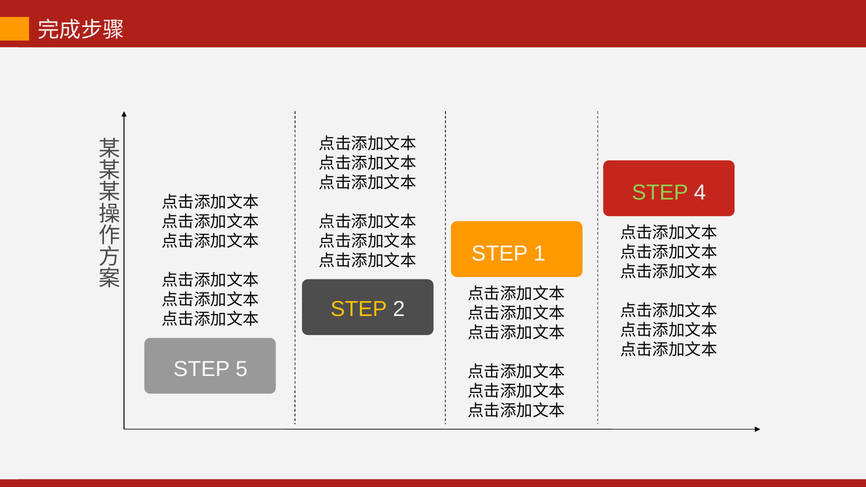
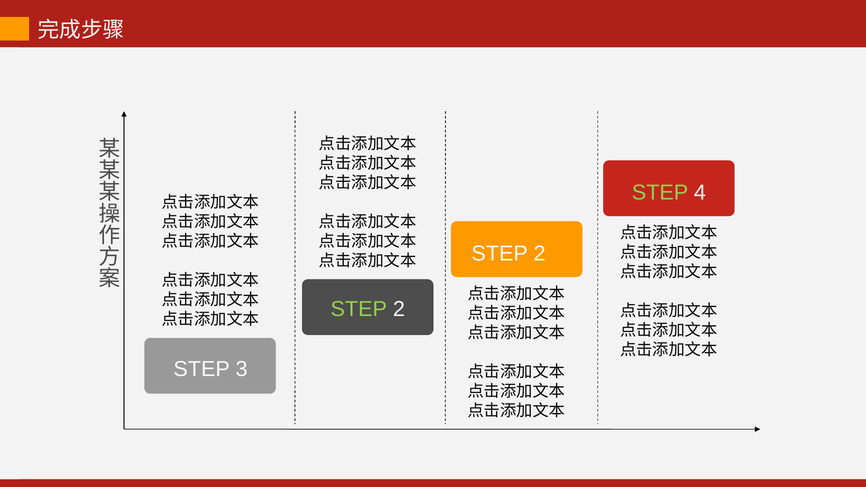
1 at (540, 253): 1 -> 2
STEP at (359, 309) colour: yellow -> light green
5: 5 -> 3
